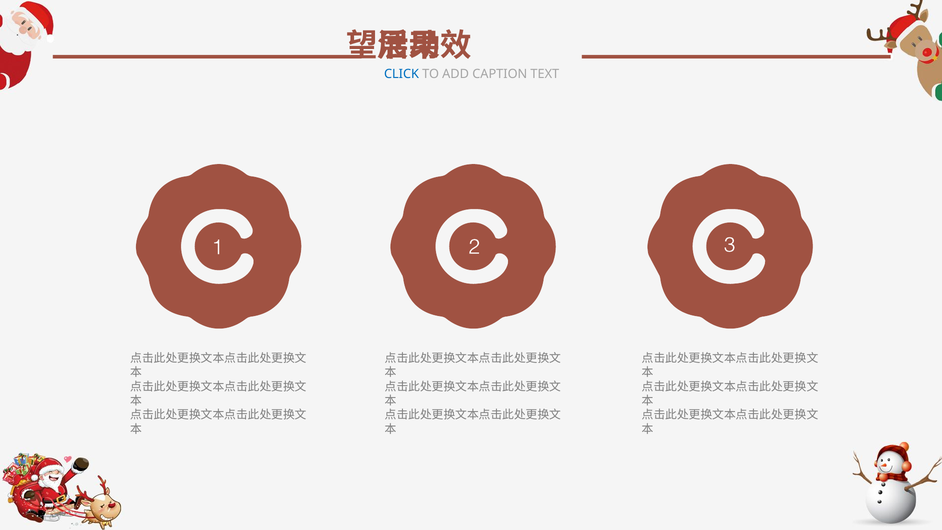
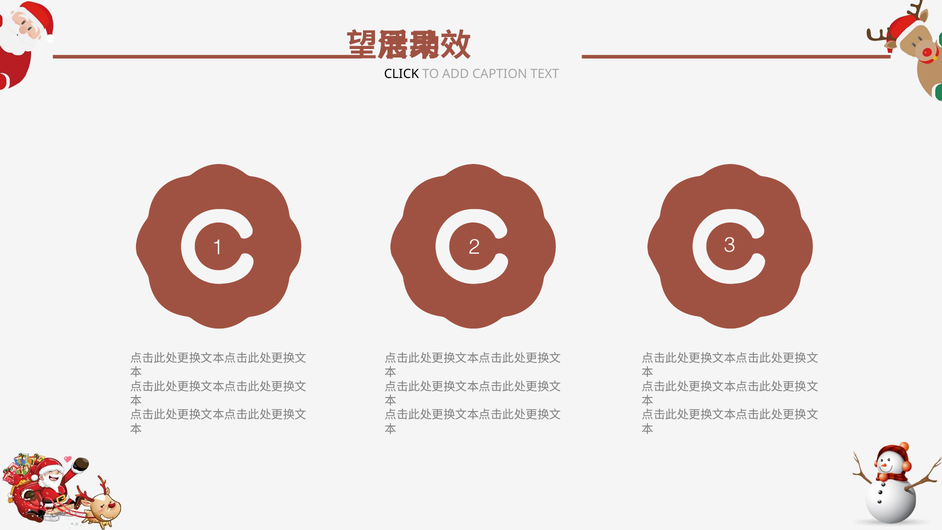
CLICK colour: blue -> black
